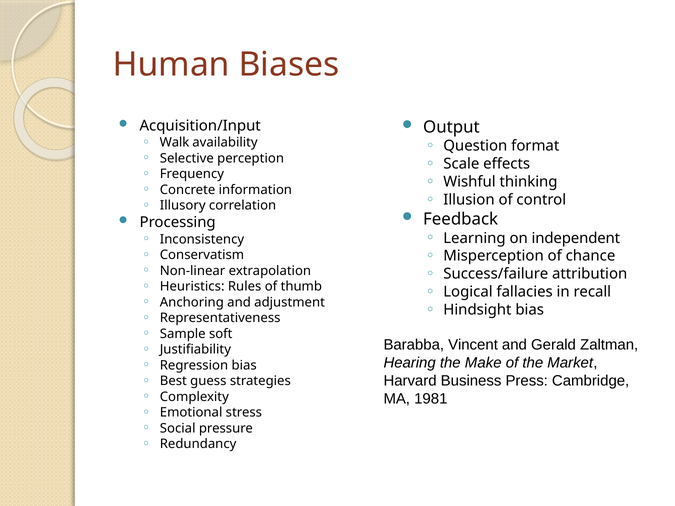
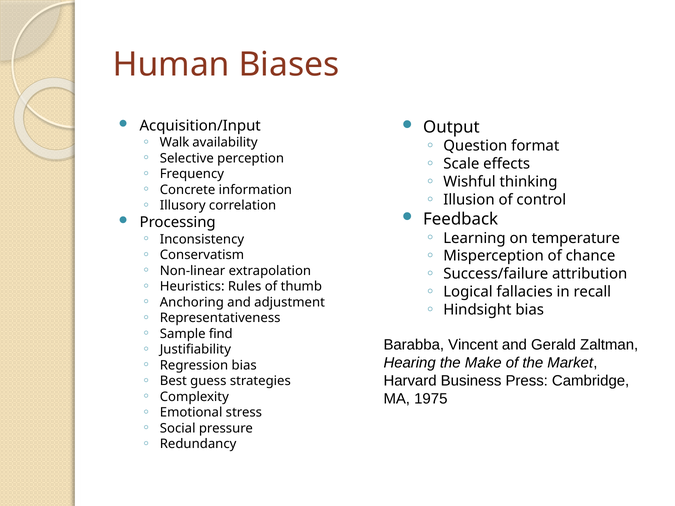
independent: independent -> temperature
soft: soft -> find
1981: 1981 -> 1975
